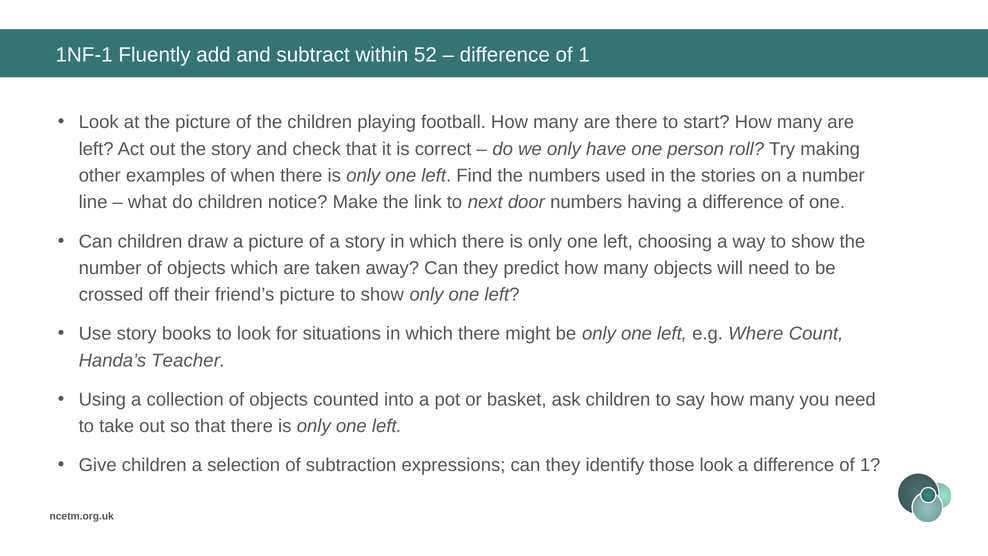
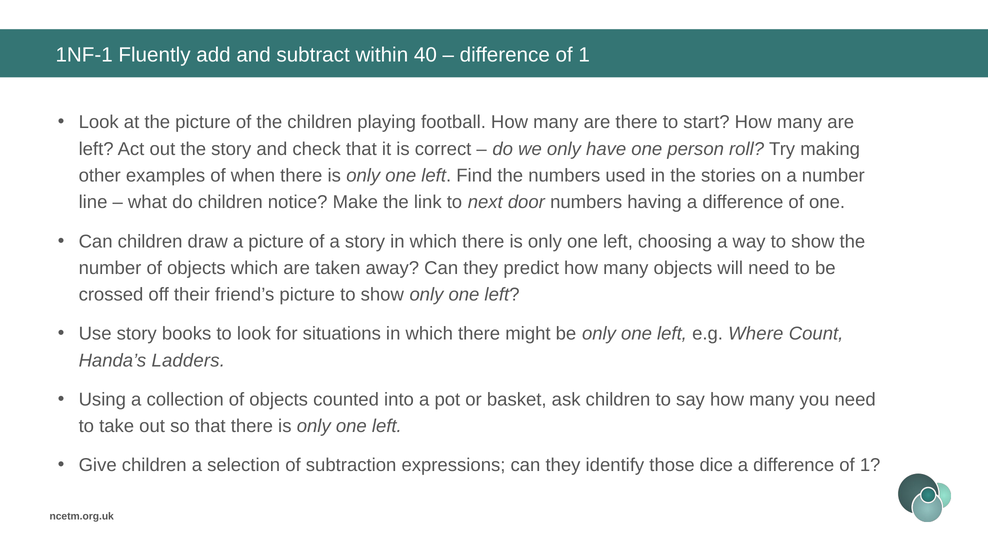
52: 52 -> 40
Teacher: Teacher -> Ladders
those look: look -> dice
